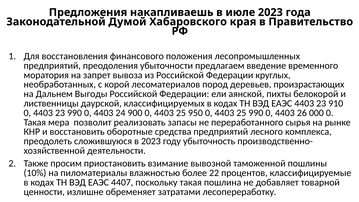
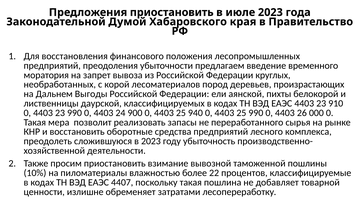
Предложения накапливаешь: накапливаешь -> приостановить
950: 950 -> 940
